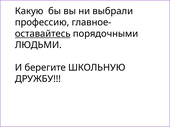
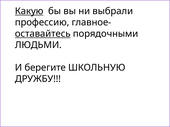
Какую underline: none -> present
